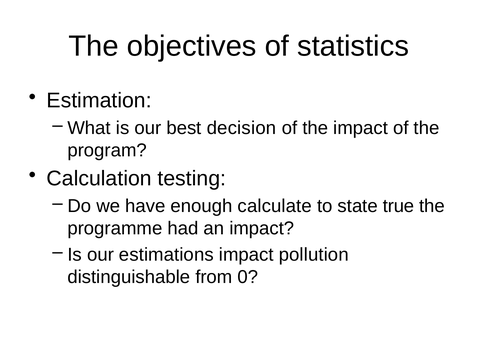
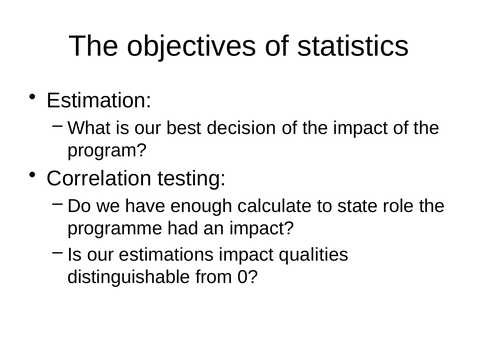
Calculation: Calculation -> Correlation
true: true -> role
pollution: pollution -> qualities
